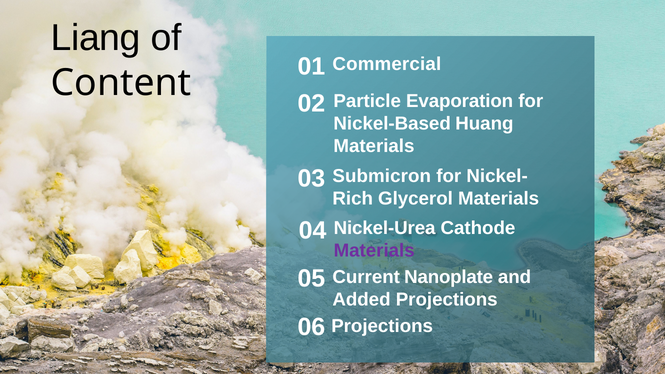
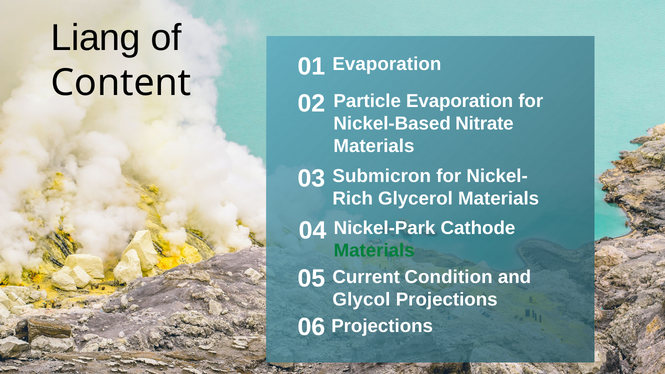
Commercial at (387, 64): Commercial -> Evaporation
Huang: Huang -> Nitrate
Nickel-Urea: Nickel-Urea -> Nickel-Park
Materials at (374, 251) colour: purple -> green
Nanoplate: Nanoplate -> Condition
Added: Added -> Glycol
